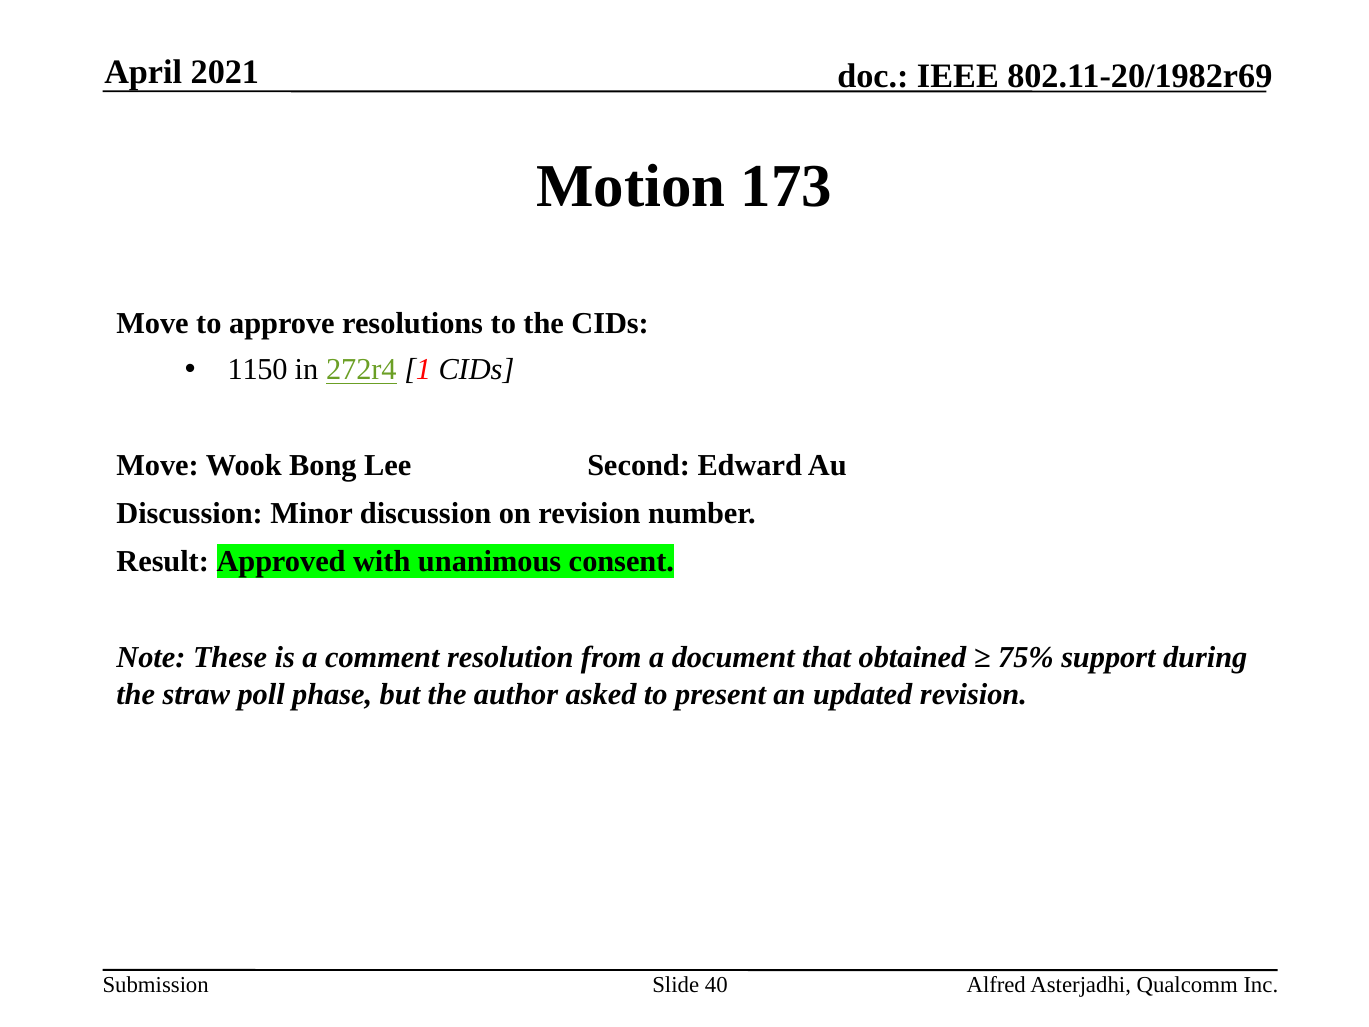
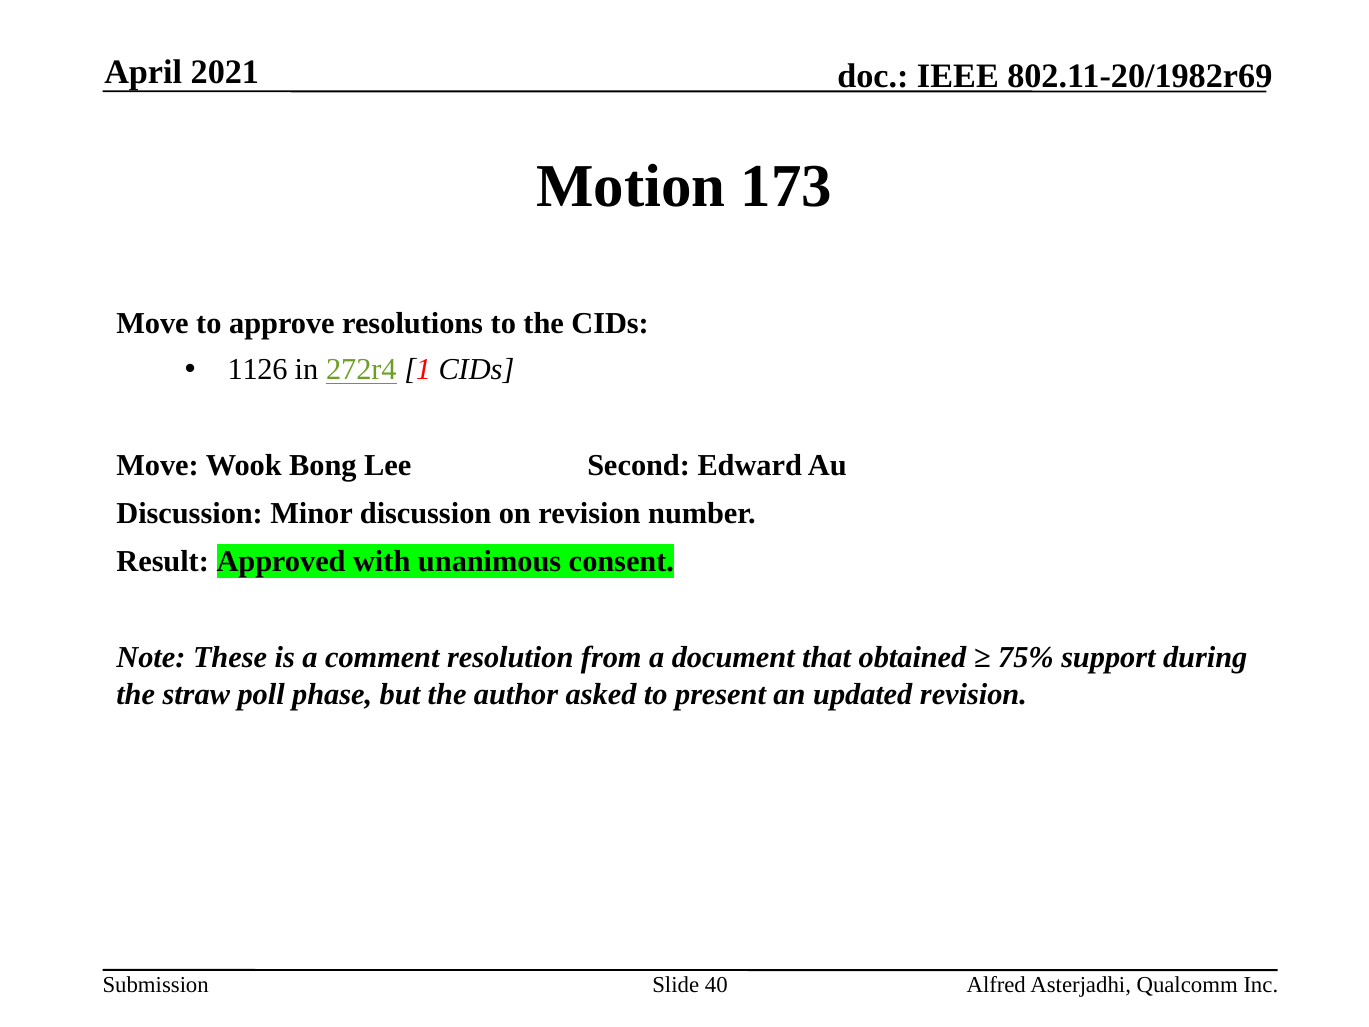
1150: 1150 -> 1126
